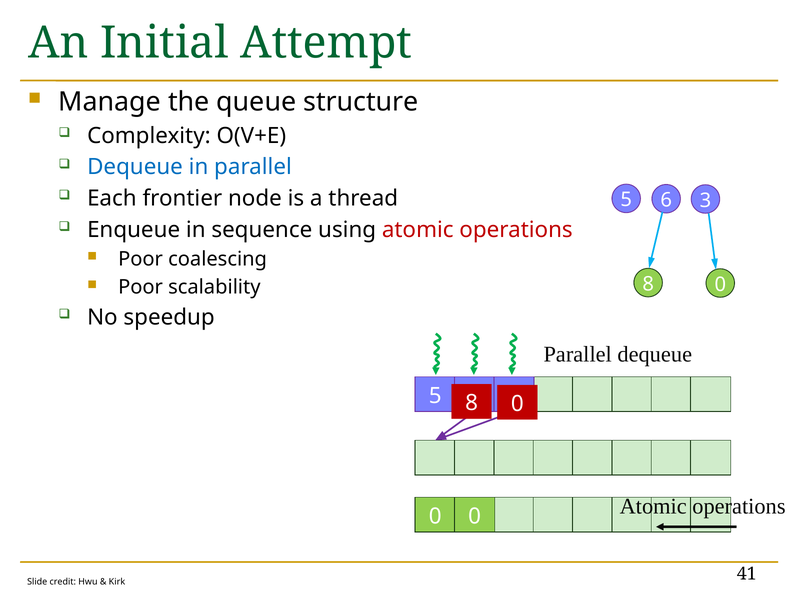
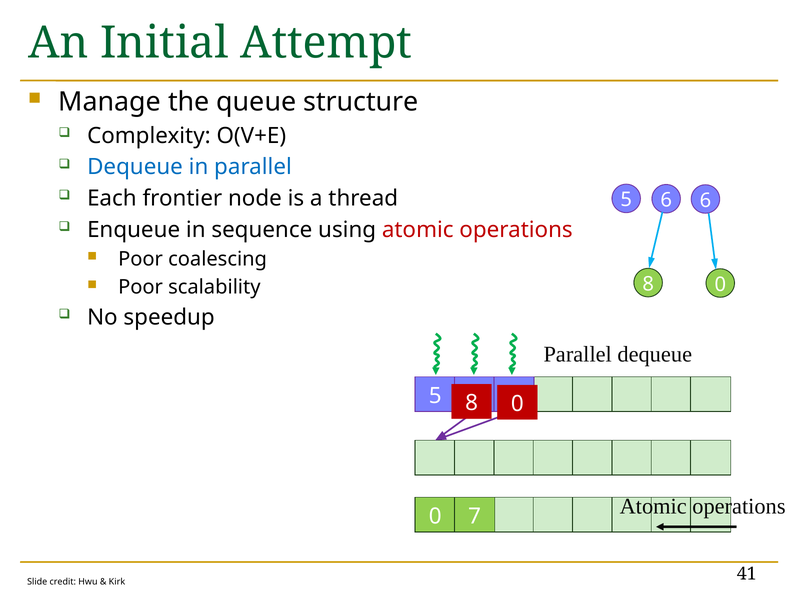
6 3: 3 -> 6
0 0: 0 -> 7
